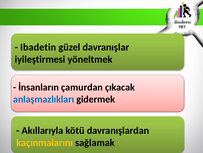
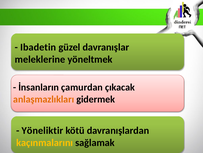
iyileştirmesi: iyileştirmesi -> meleklerine
anlaşmazlıkları colour: blue -> orange
Akıllarıyla: Akıllarıyla -> Yöneliktir
